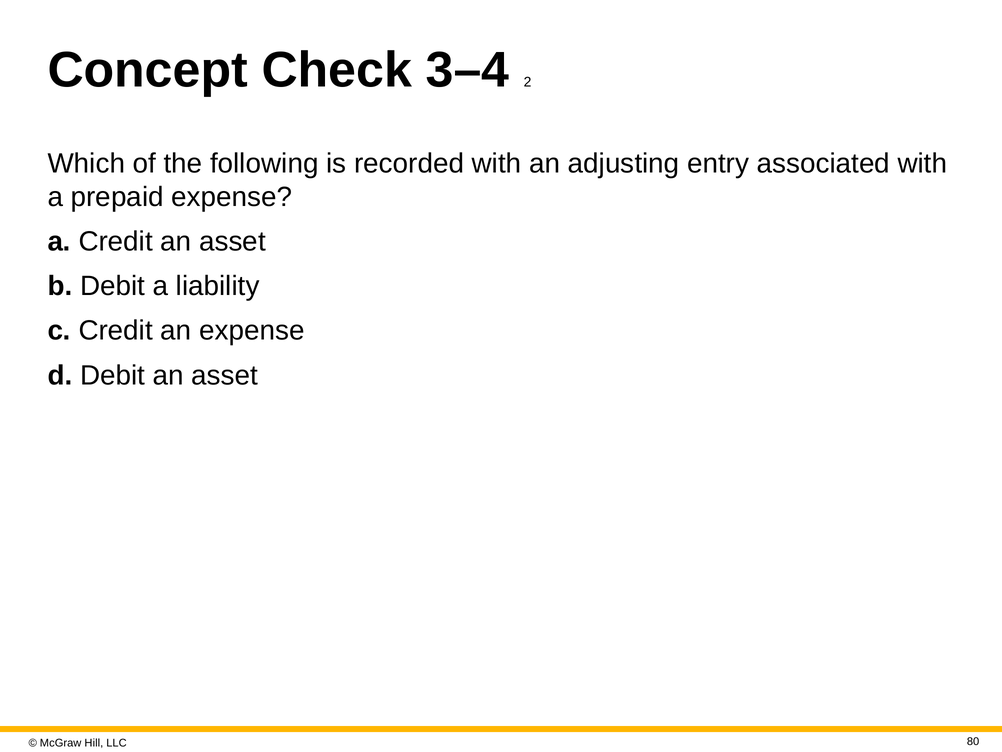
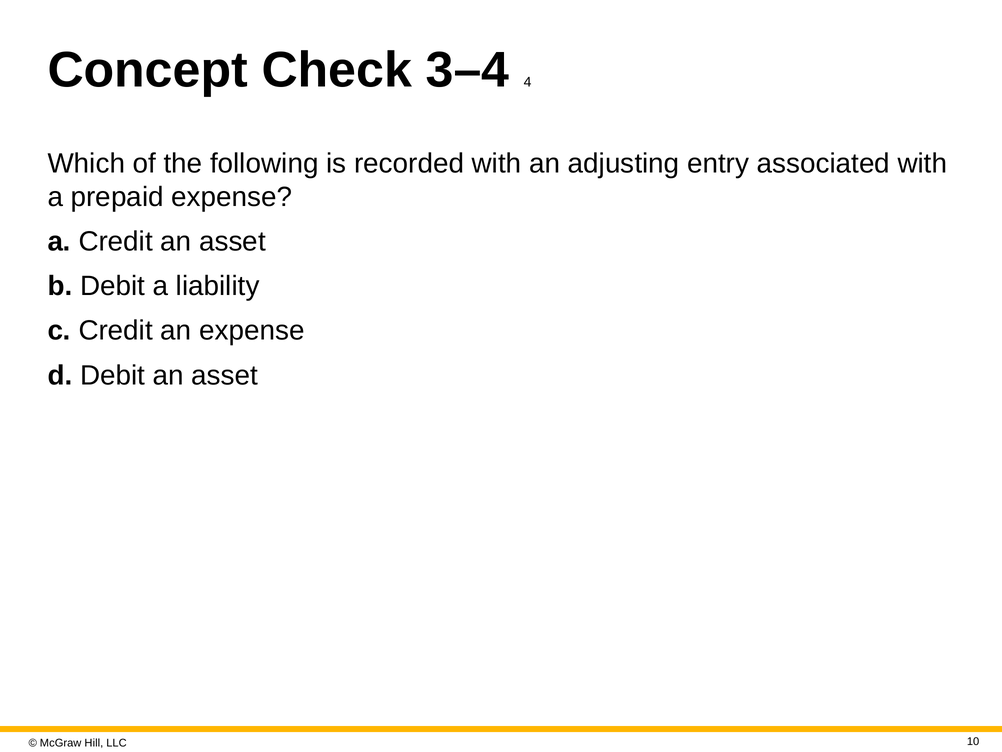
2: 2 -> 4
80: 80 -> 10
